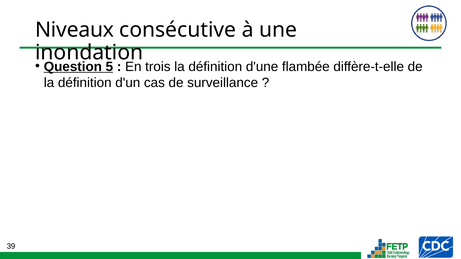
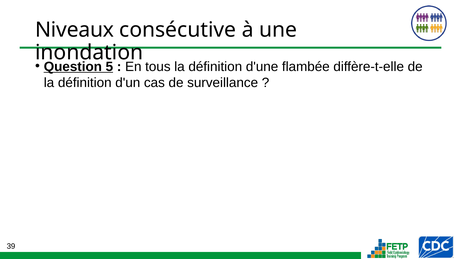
trois: trois -> tous
